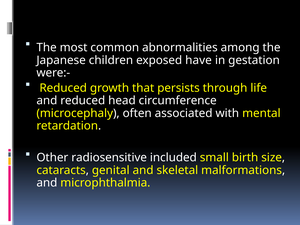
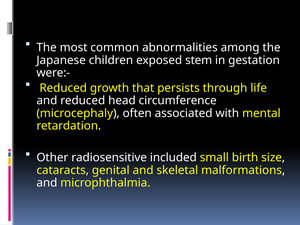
have: have -> stem
